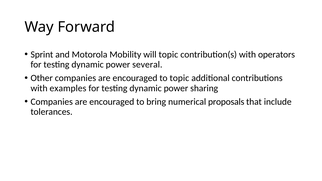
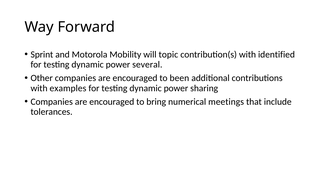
operators: operators -> identified
to topic: topic -> been
proposals: proposals -> meetings
